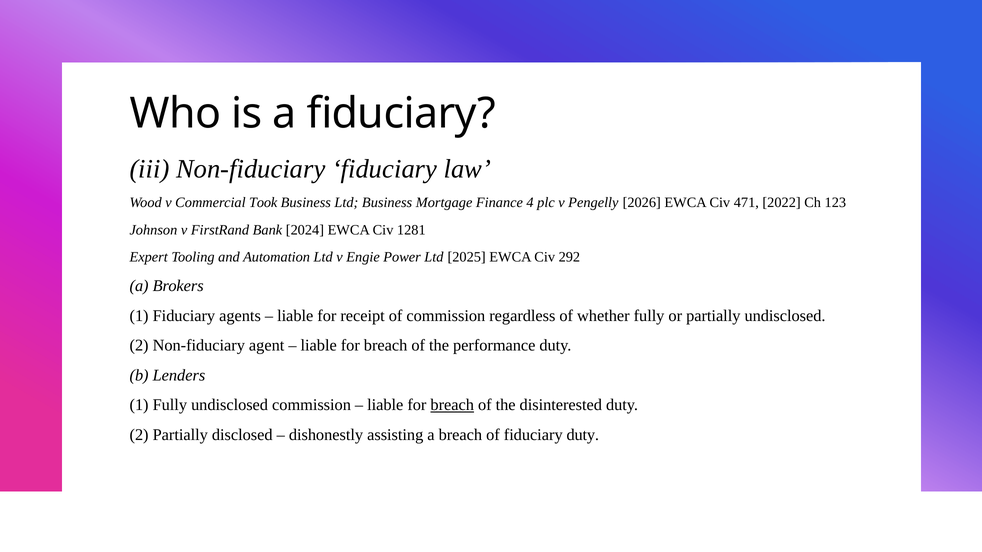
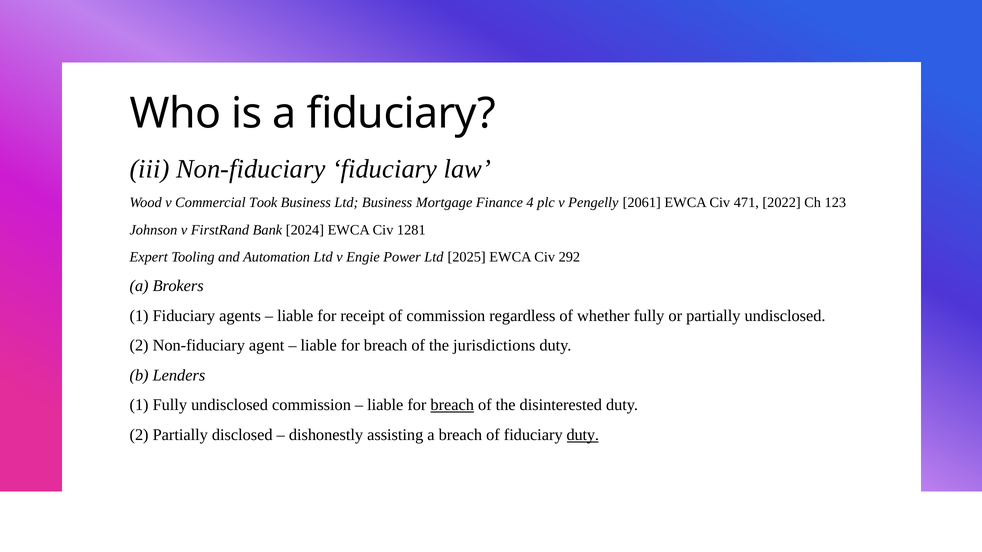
2026: 2026 -> 2061
performance: performance -> jurisdictions
duty at (583, 435) underline: none -> present
